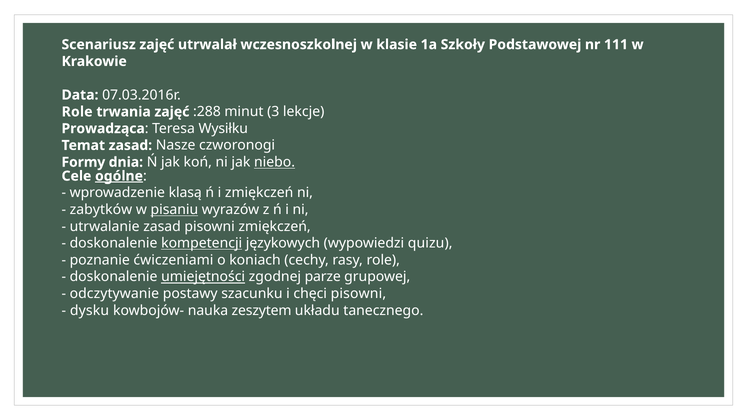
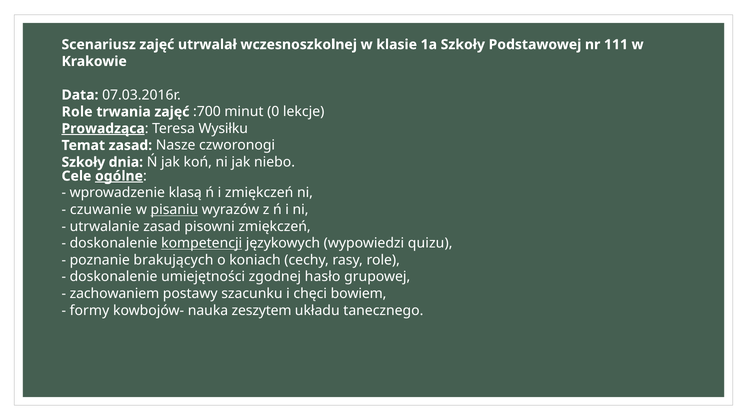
:288: :288 -> :700
3: 3 -> 0
Prowadząca underline: none -> present
Formy at (83, 162): Formy -> Szkoły
niebo underline: present -> none
zabytków: zabytków -> czuwanie
ćwiczeniami: ćwiczeniami -> brakujących
umiejętności underline: present -> none
parze: parze -> hasło
odczytywanie: odczytywanie -> zachowaniem
chęci pisowni: pisowni -> bowiem
dysku: dysku -> formy
